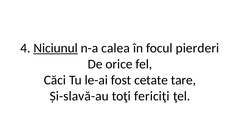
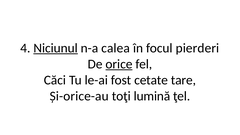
orice underline: none -> present
Și-slavă-au: Și-slavă-au -> Și-orice-au
fericiţi: fericiţi -> lumină
